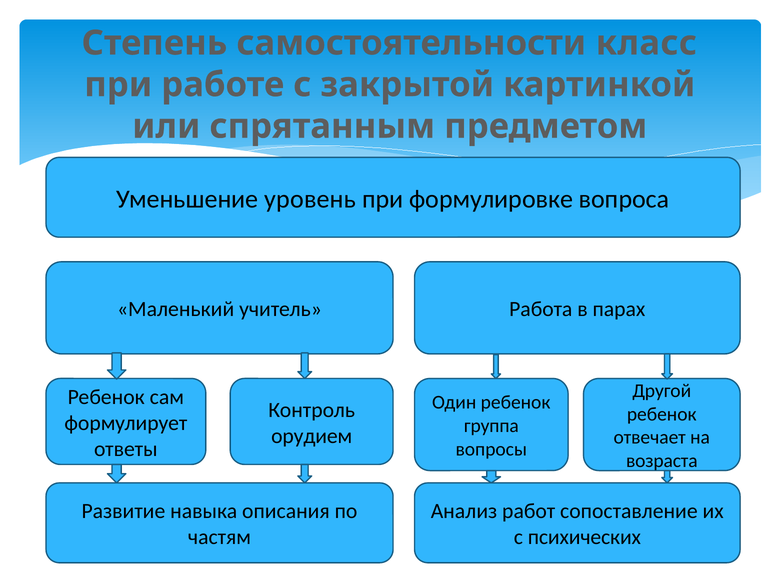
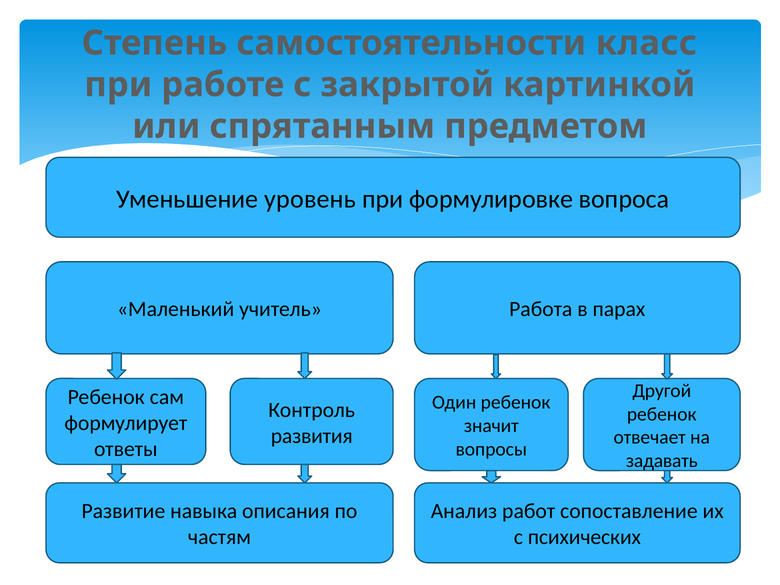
группа: группа -> значит
орудием: орудием -> развития
возраста: возраста -> задавать
